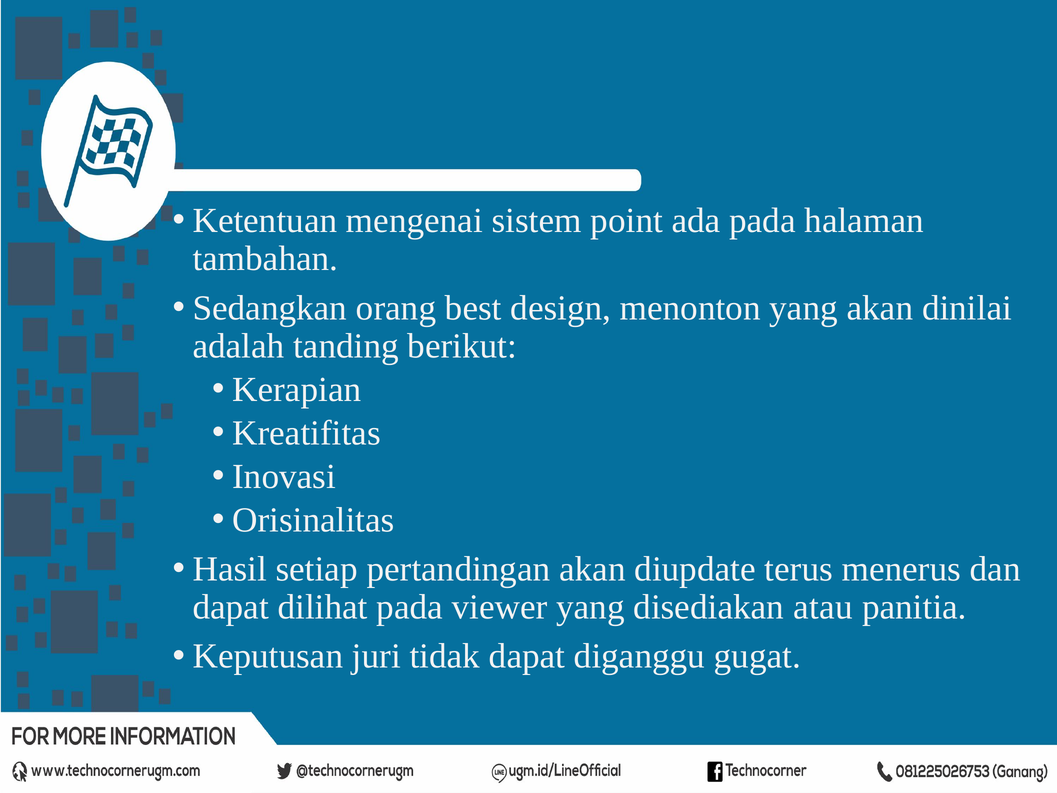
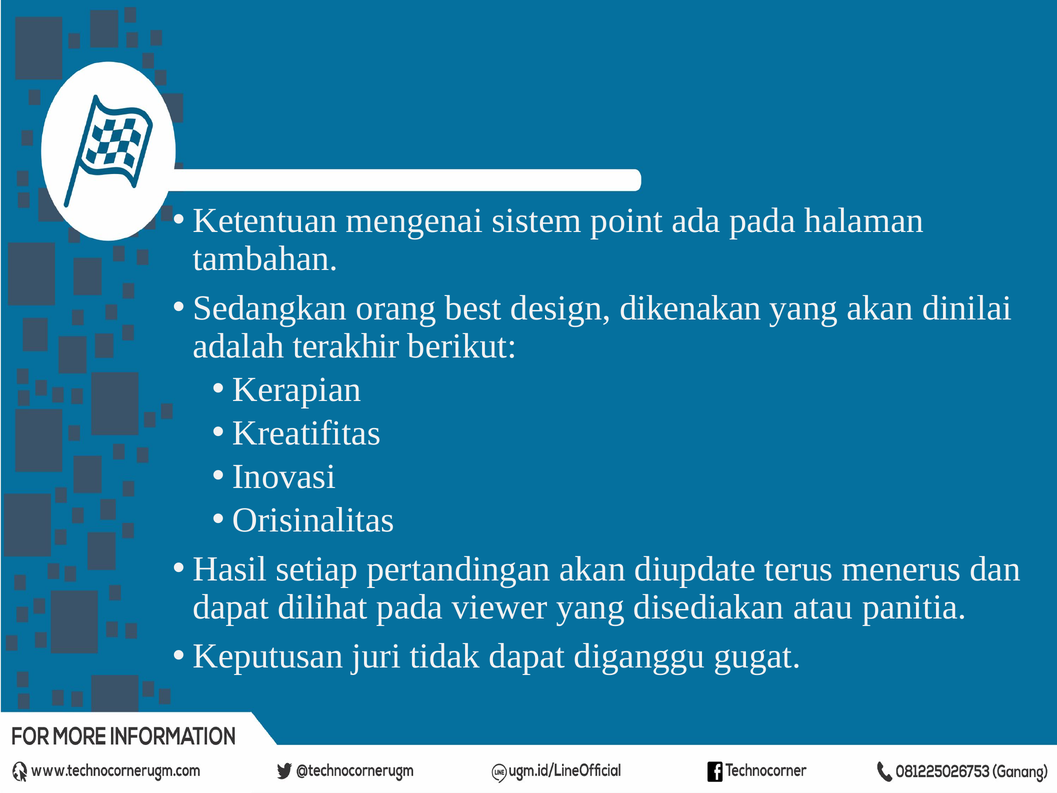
menonton: menonton -> dikenakan
tanding: tanding -> terakhir
